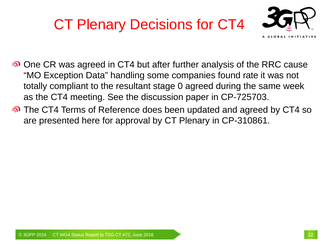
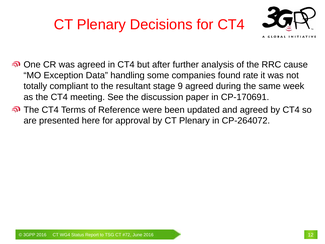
0: 0 -> 9
CP-725703: CP-725703 -> CP-170691
does: does -> were
CP-310861: CP-310861 -> CP-264072
